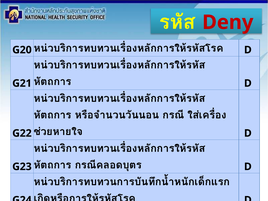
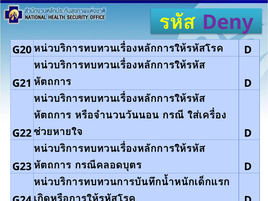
Deny colour: red -> purple
